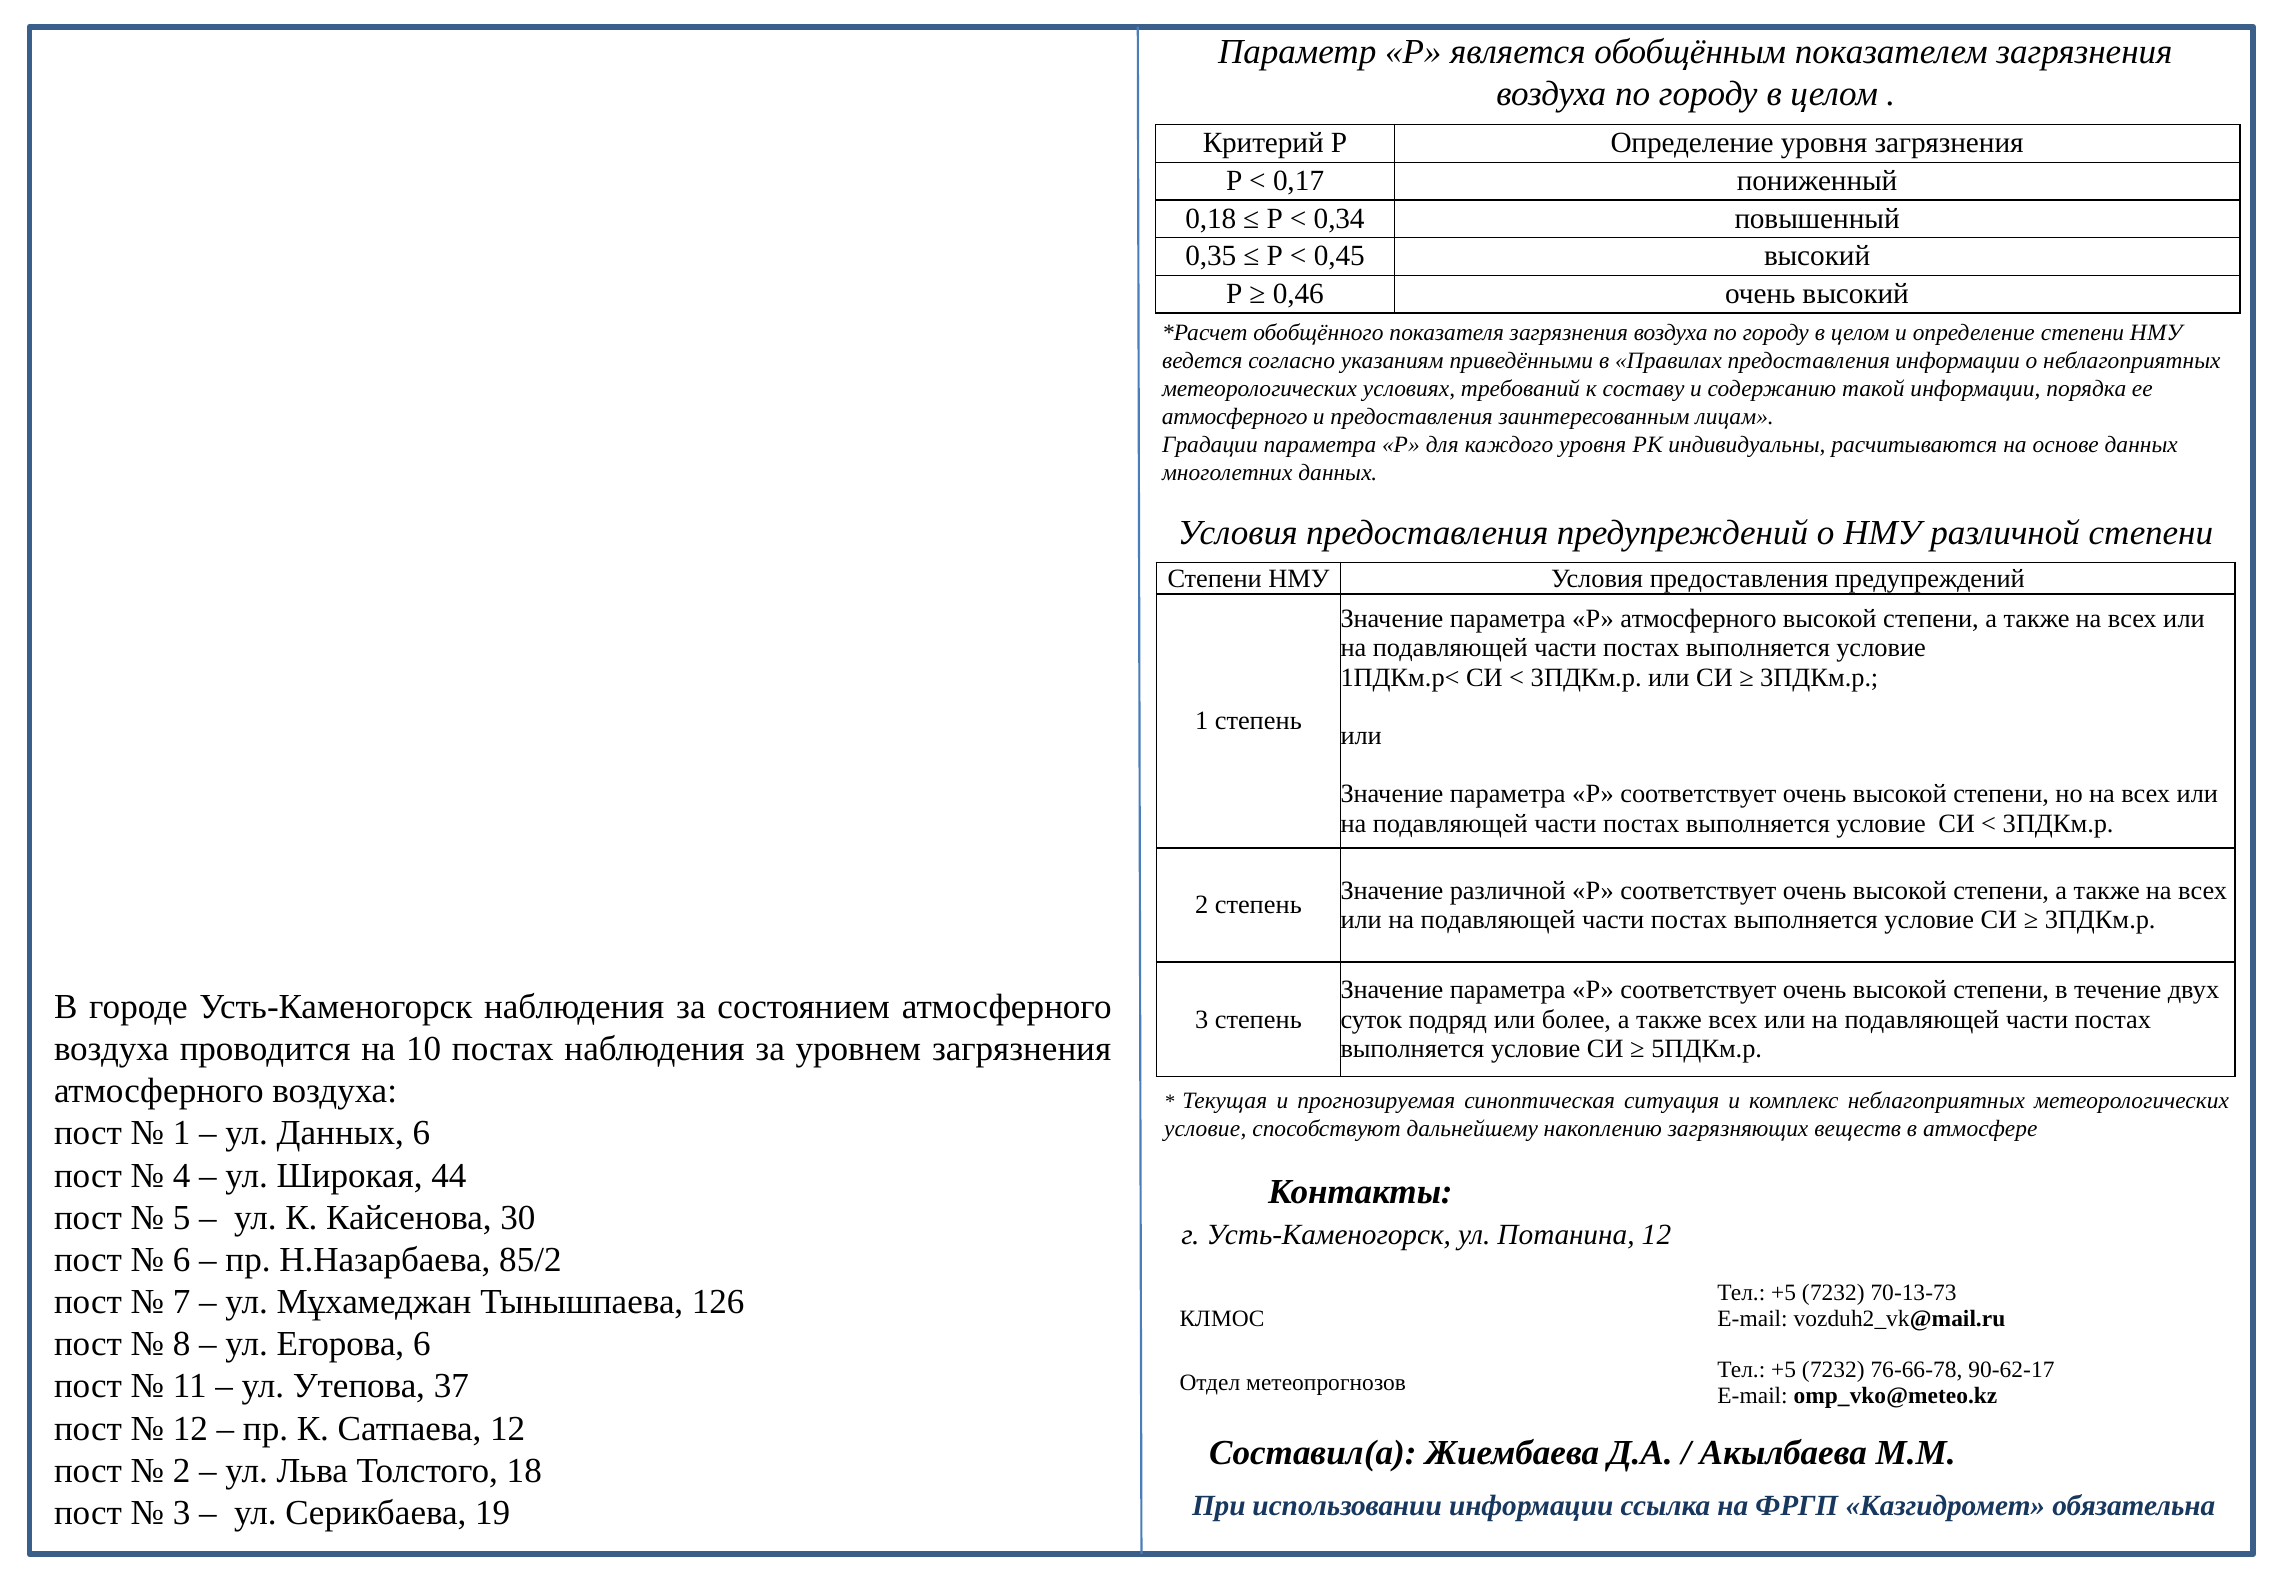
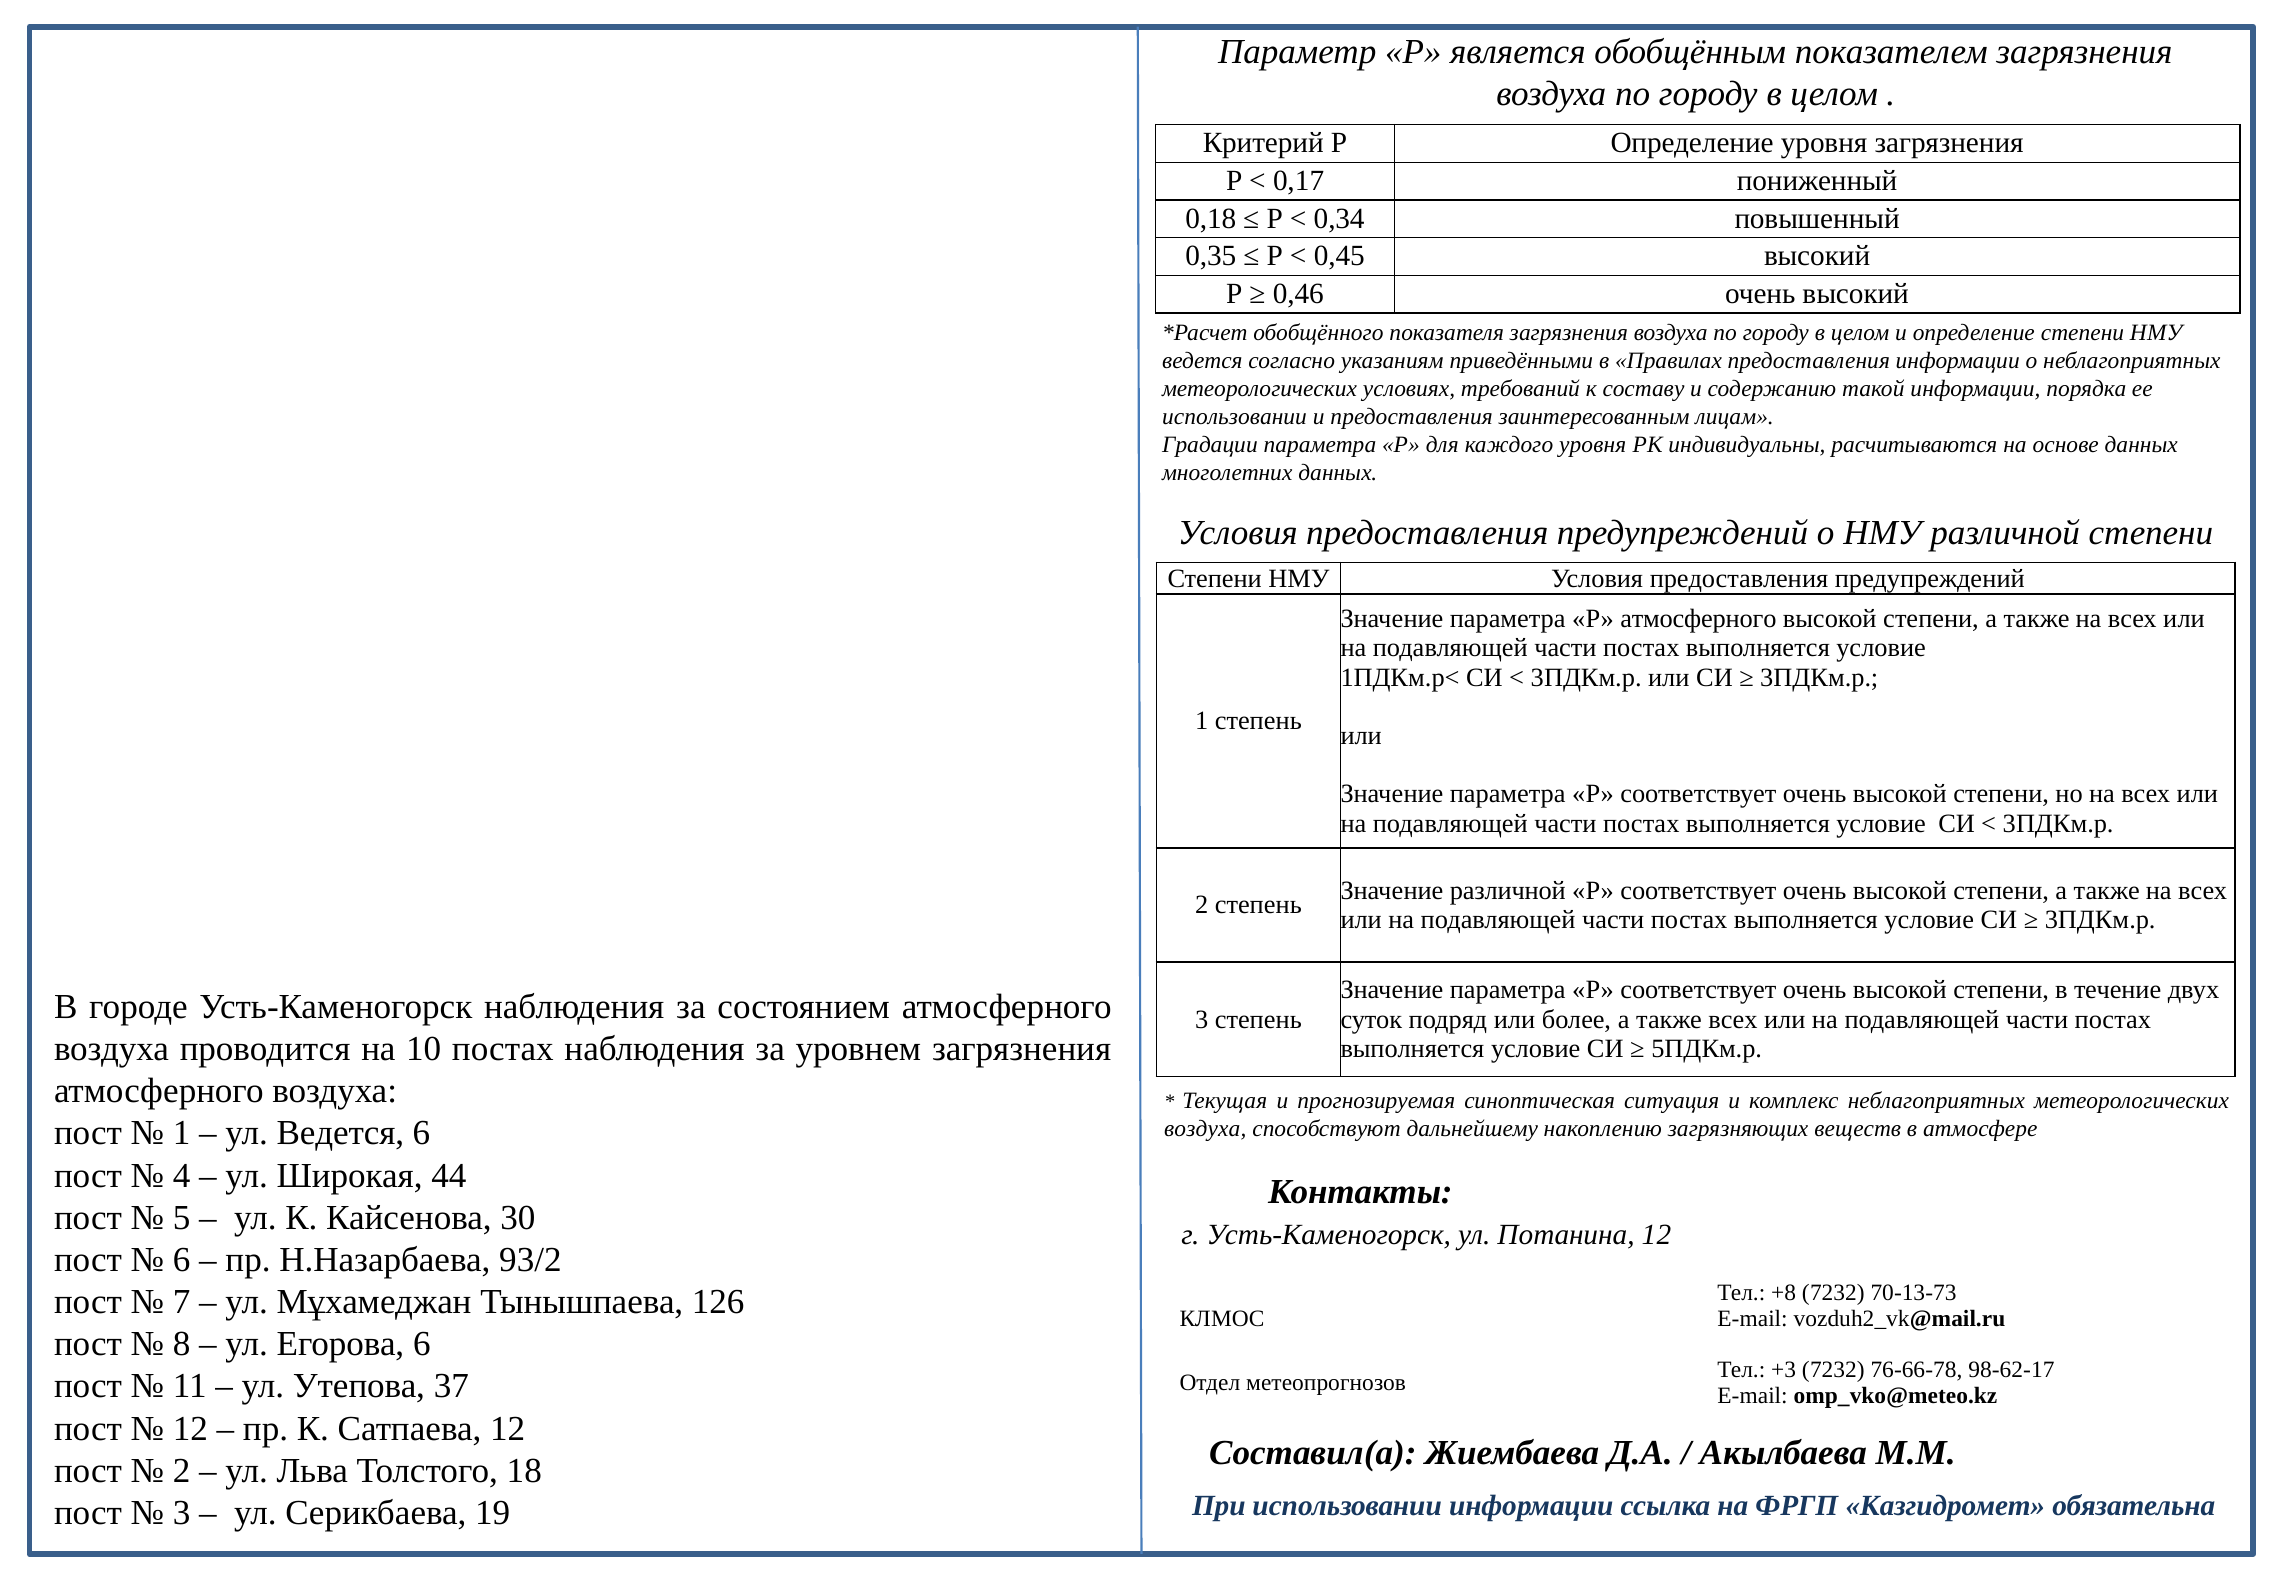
атмосферного at (1235, 417): атмосферного -> использовании
ул Данных: Данных -> Ведется
условие at (1205, 1129): условие -> воздуха
85/2: 85/2 -> 93/2
+5 at (1784, 1292): +5 -> +8
+5 at (1784, 1370): +5 -> +3
90-62-17: 90-62-17 -> 98-62-17
